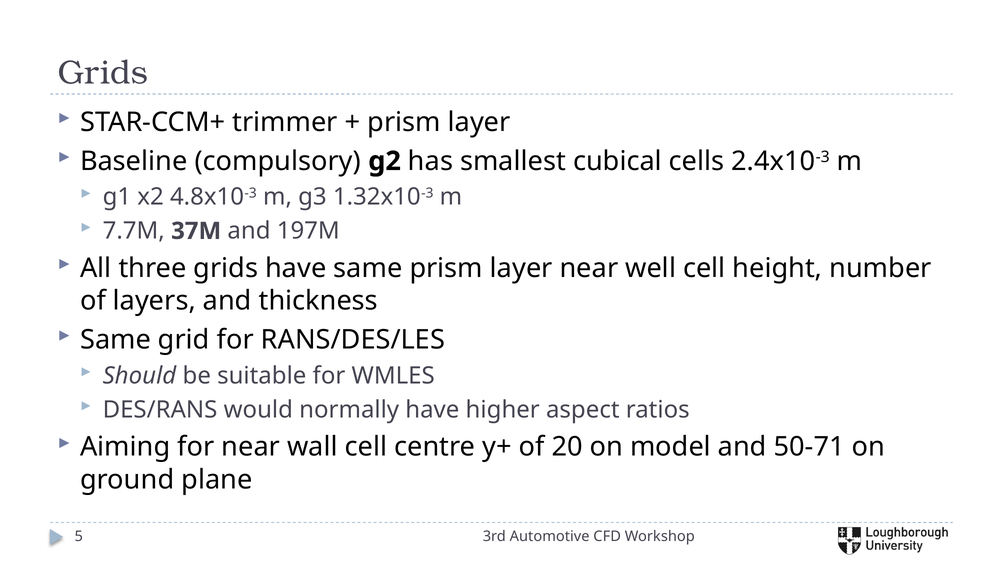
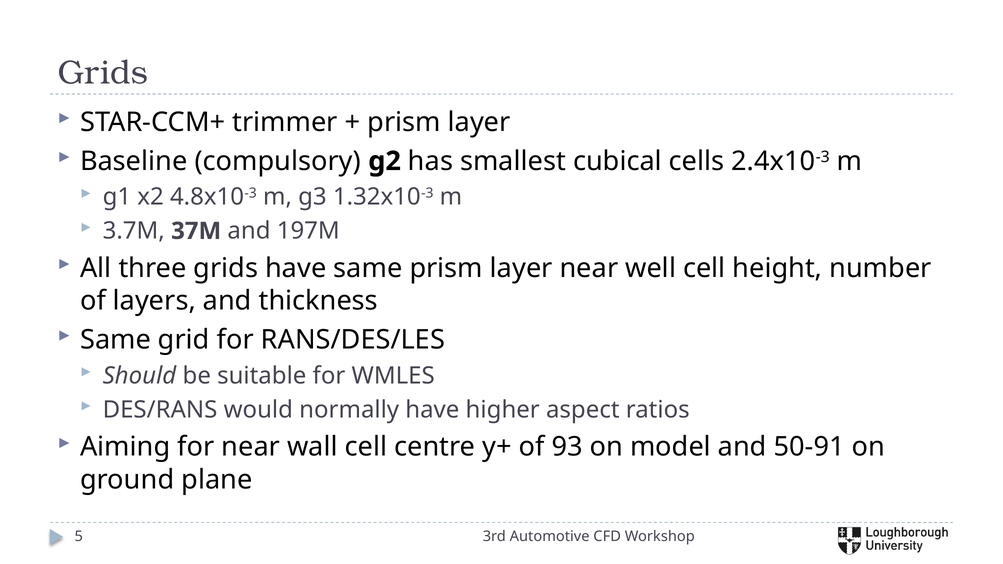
7.7M: 7.7M -> 3.7M
20: 20 -> 93
50-71: 50-71 -> 50-91
